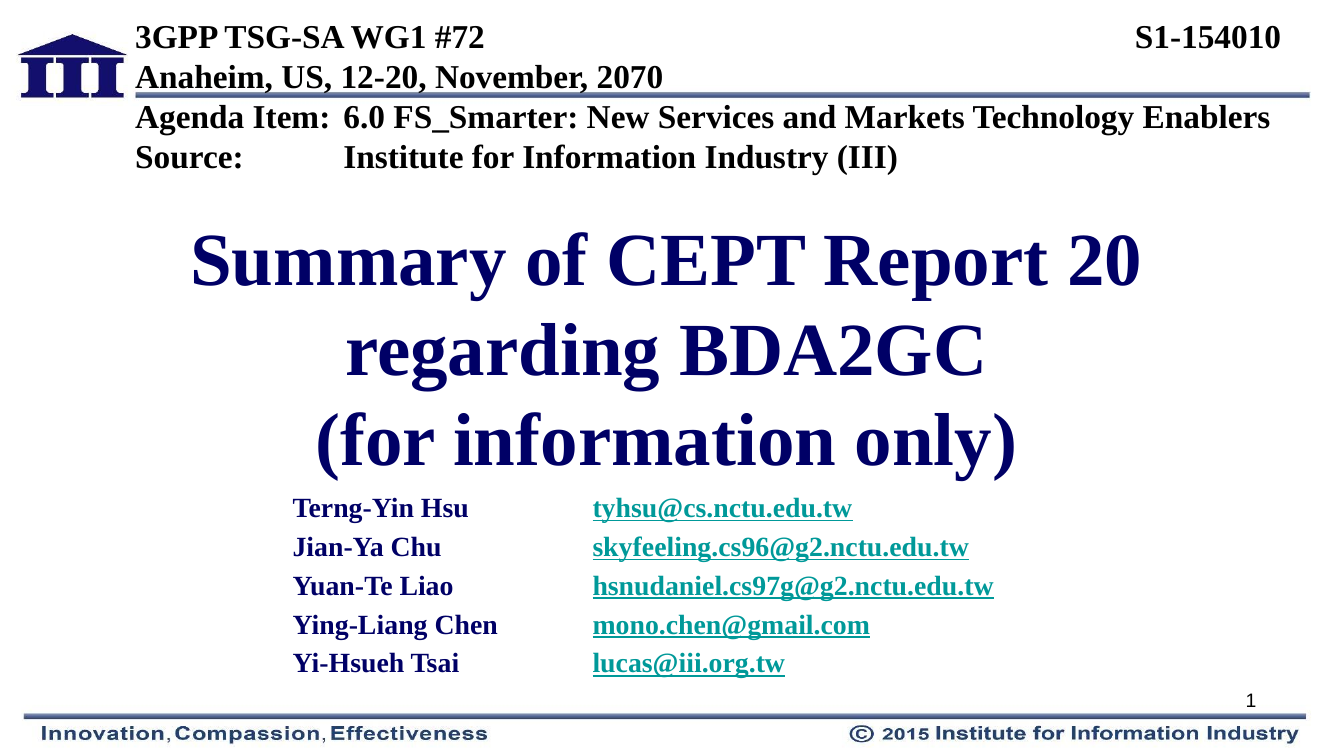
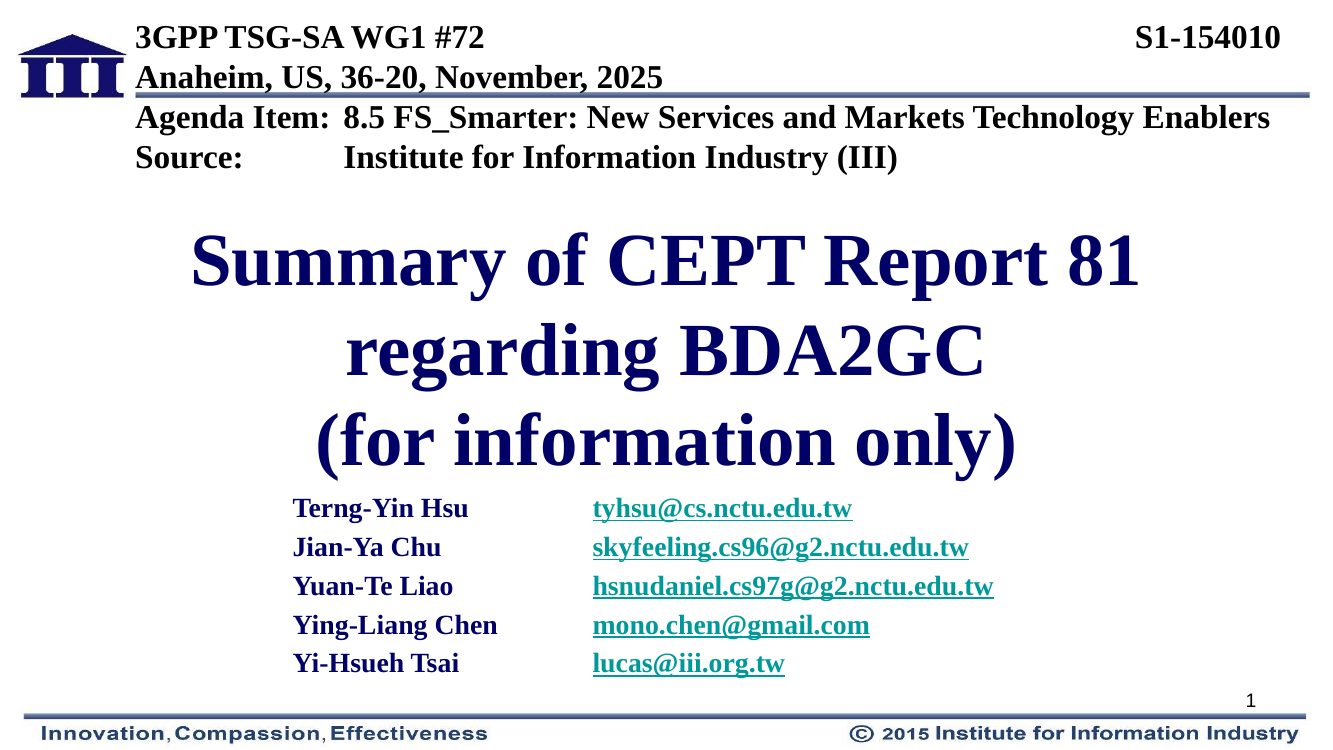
12-20: 12-20 -> 36-20
2070: 2070 -> 2025
6.0: 6.0 -> 8.5
20: 20 -> 81
